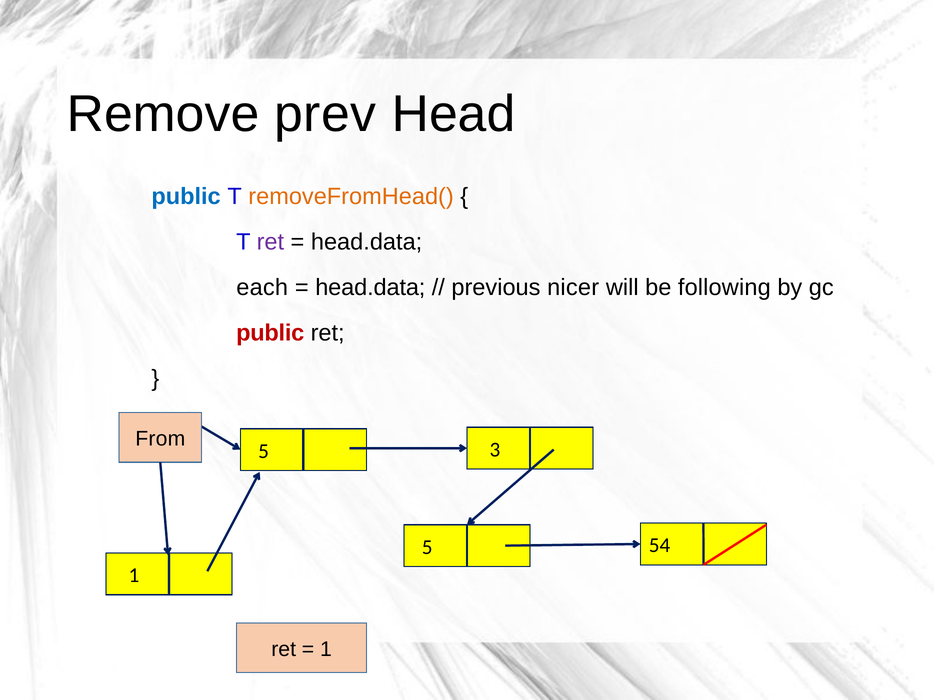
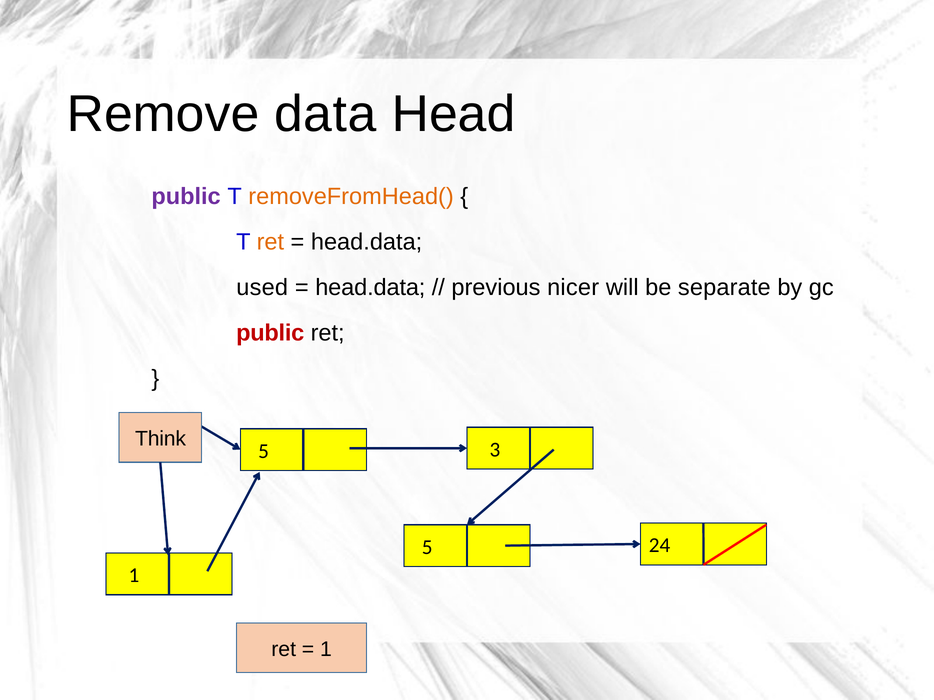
prev: prev -> data
public at (186, 196) colour: blue -> purple
ret at (270, 242) colour: purple -> orange
each: each -> used
following: following -> separate
From: From -> Think
54: 54 -> 24
